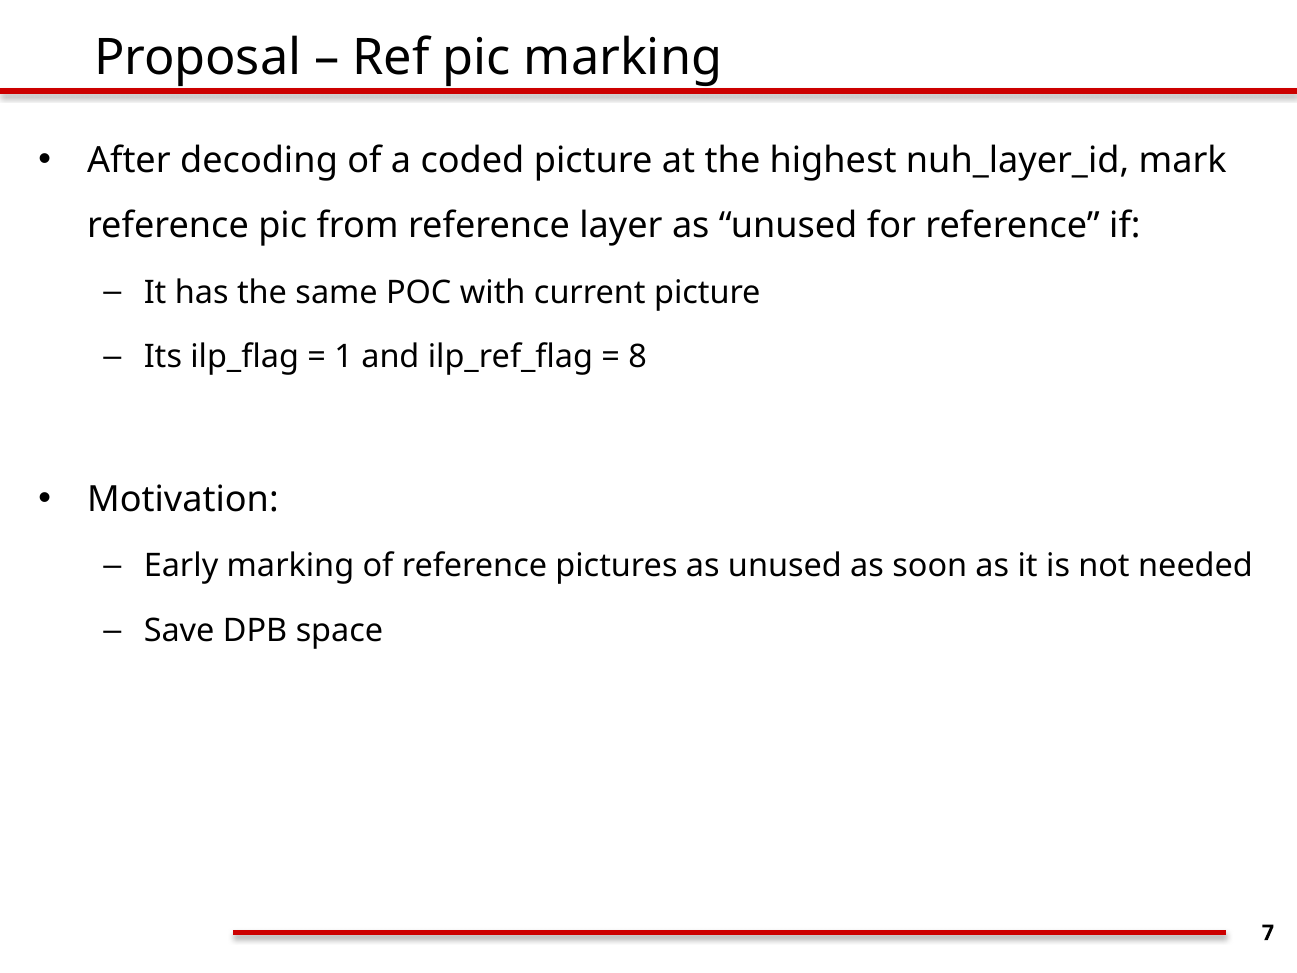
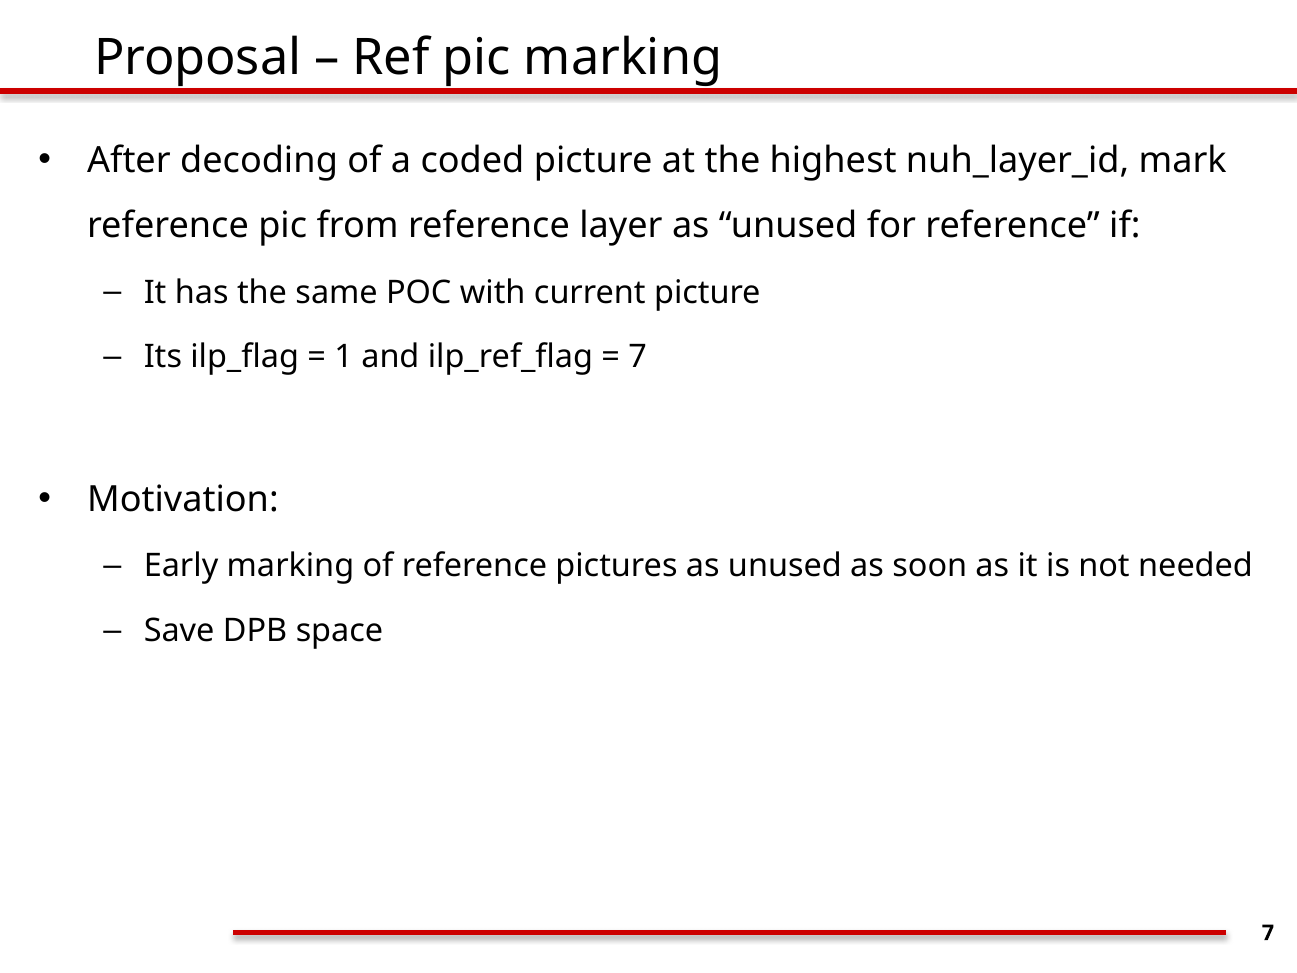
8 at (638, 357): 8 -> 7
